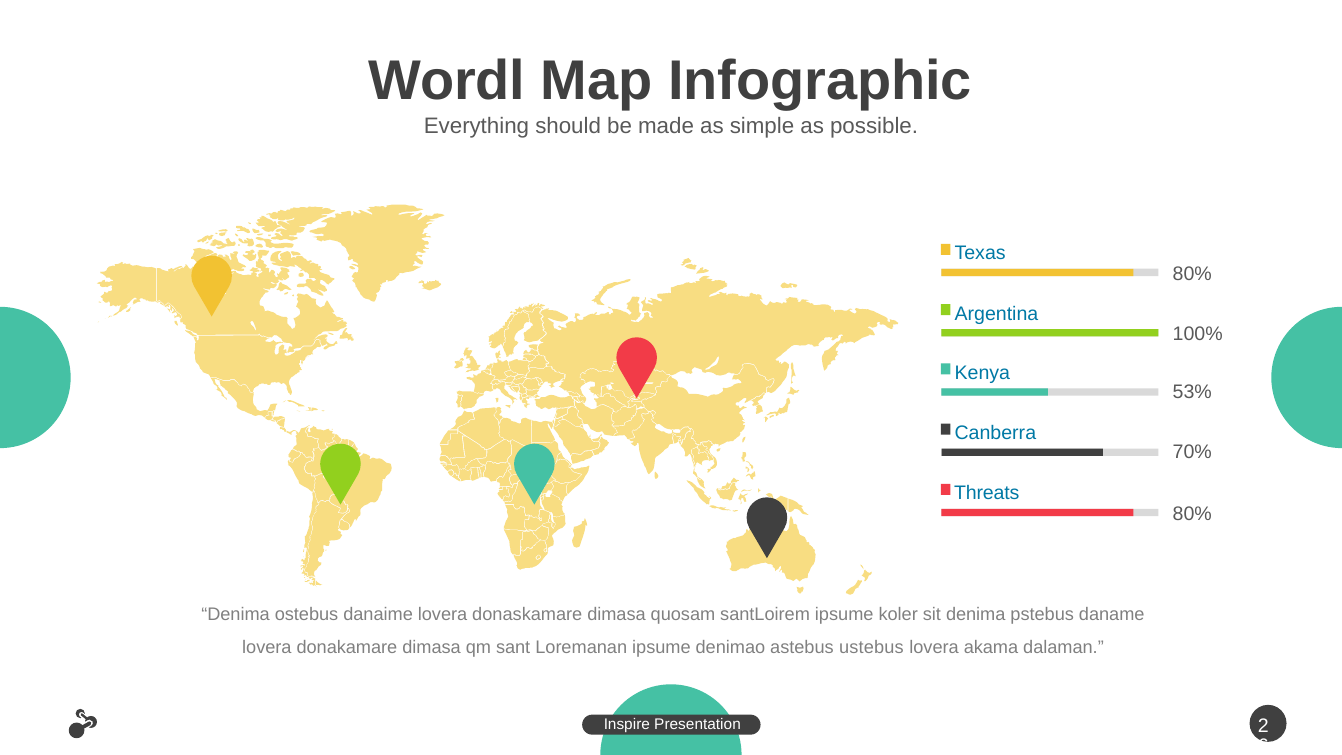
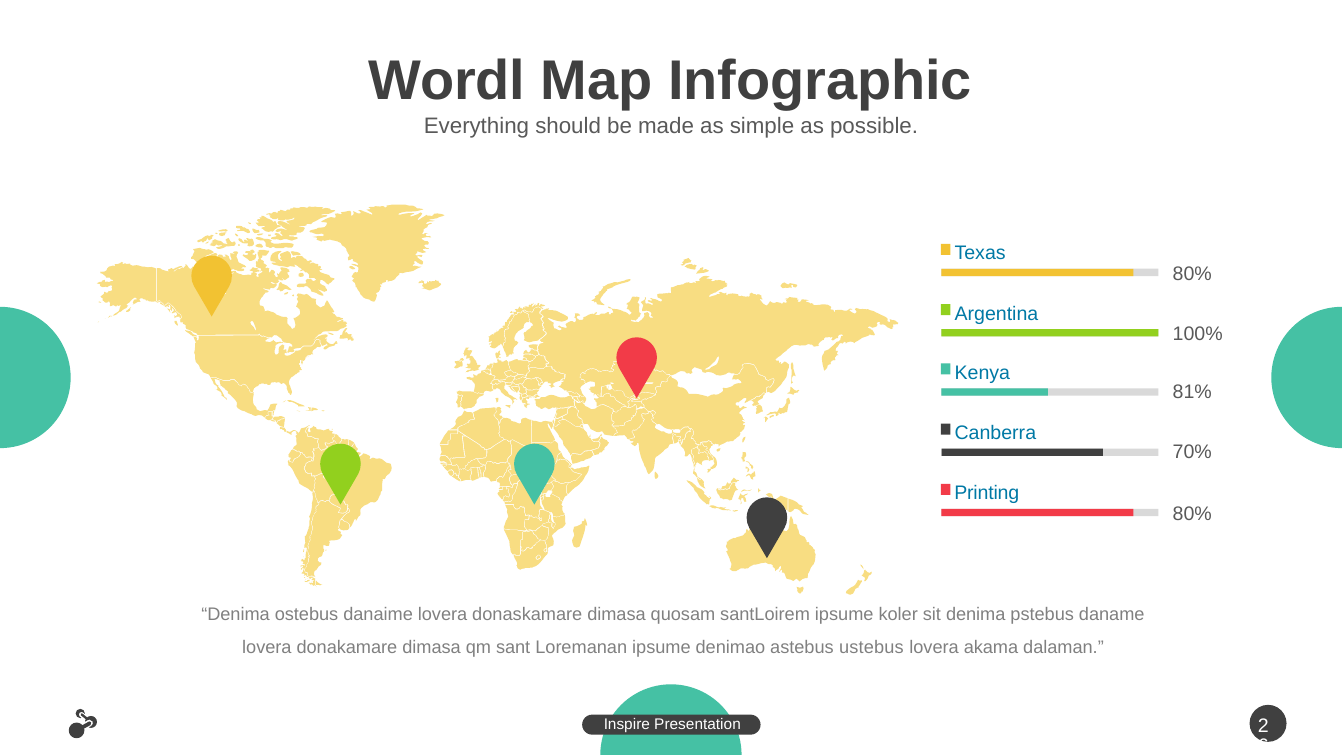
53%: 53% -> 81%
Threats: Threats -> Printing
